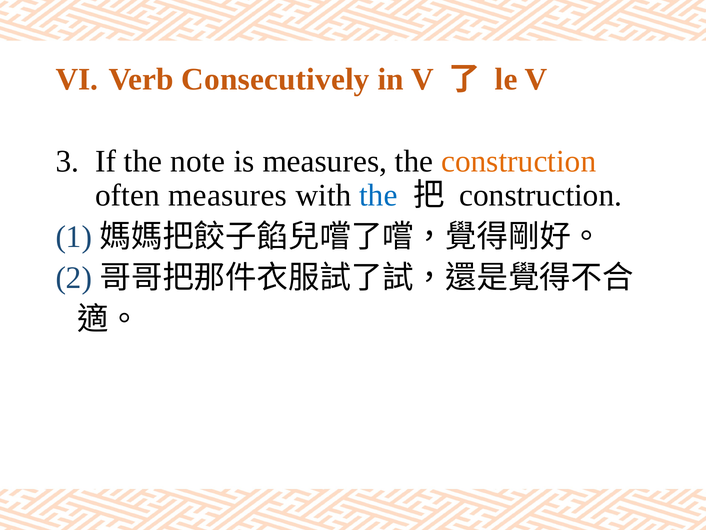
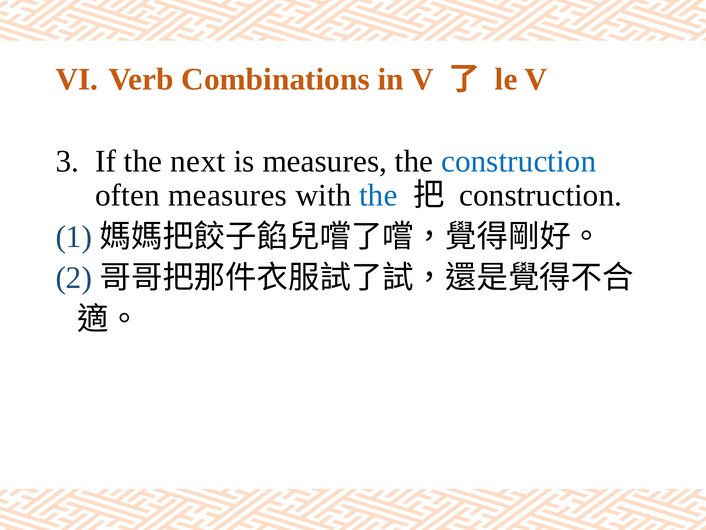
Consecutively: Consecutively -> Combinations
note: note -> next
construction at (519, 161) colour: orange -> blue
